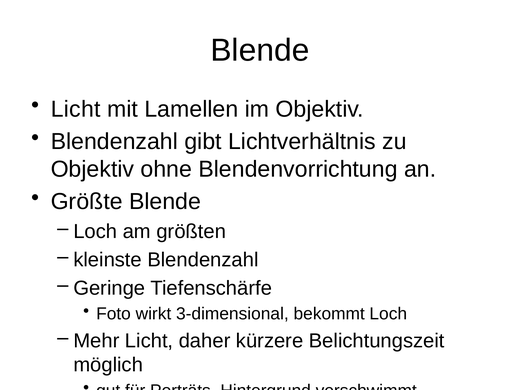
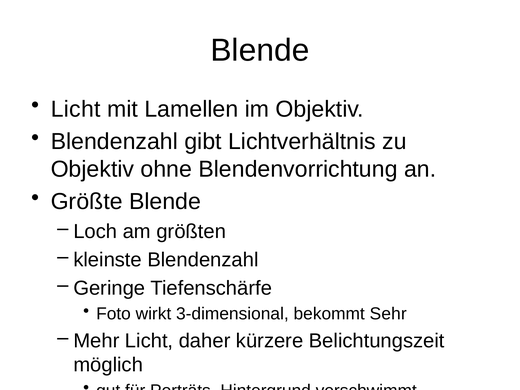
bekommt Loch: Loch -> Sehr
